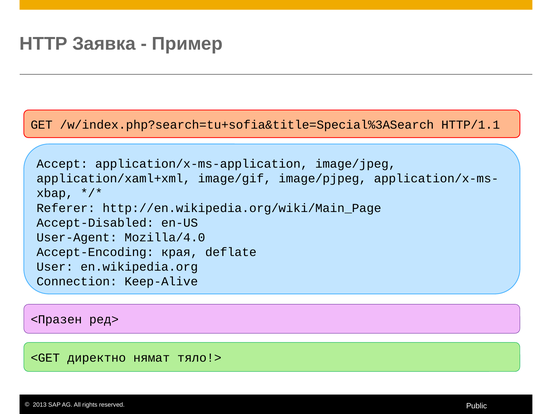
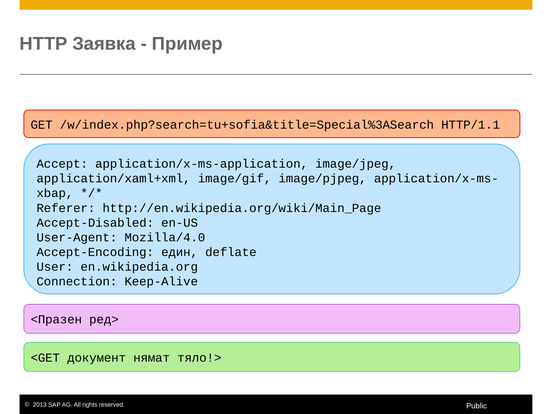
края: края -> един
директно: директно -> документ
